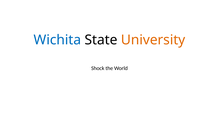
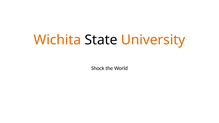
Wichita colour: blue -> orange
